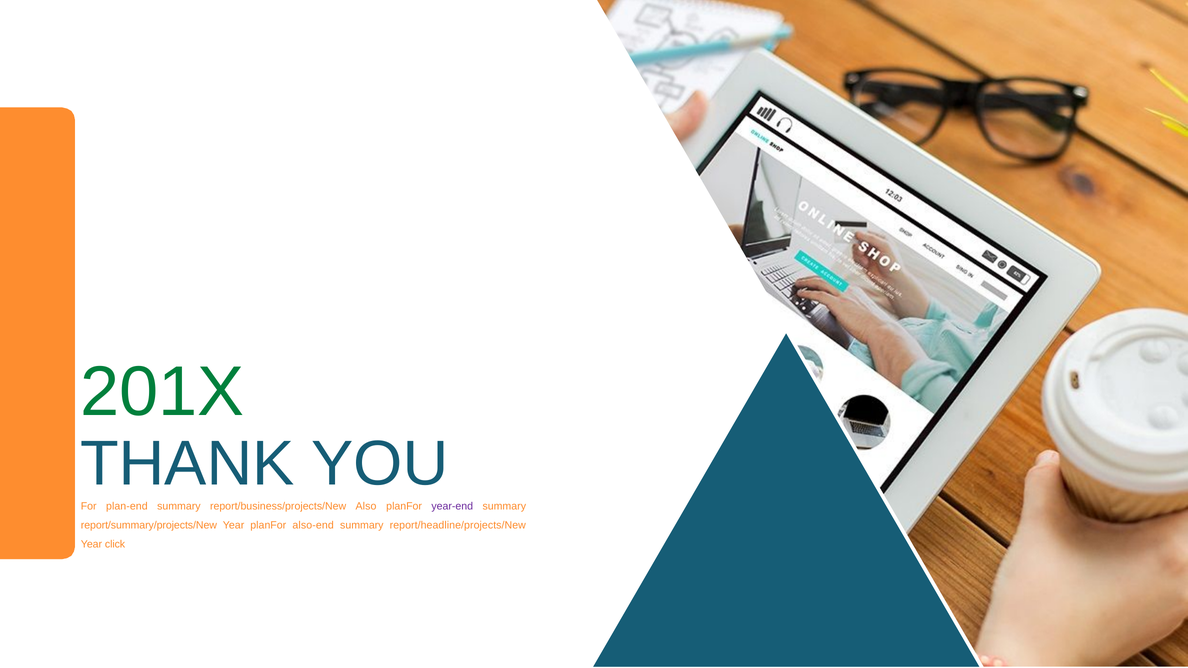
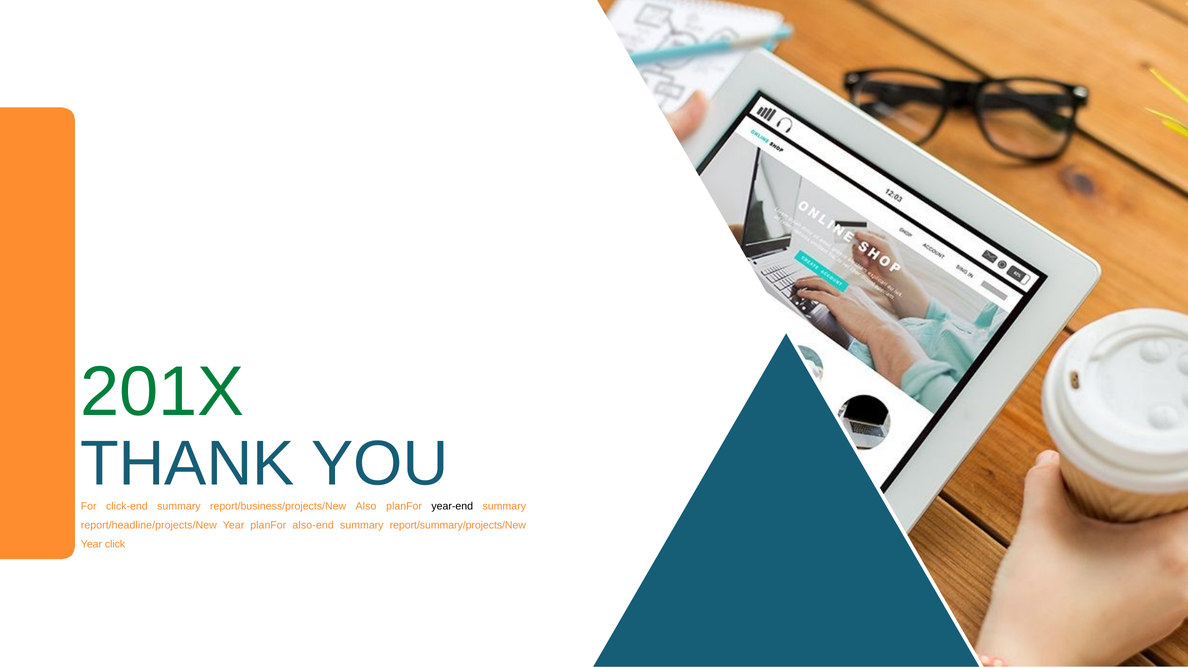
plan-end: plan-end -> click-end
year-end colour: purple -> black
report/summary/projects/New: report/summary/projects/New -> report/headline/projects/New
report/headline/projects/New: report/headline/projects/New -> report/summary/projects/New
